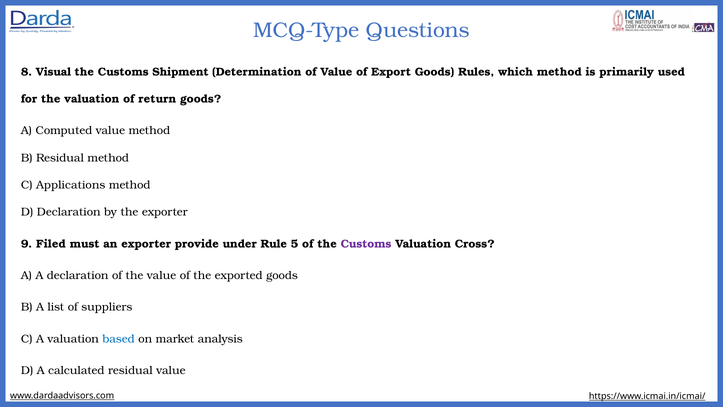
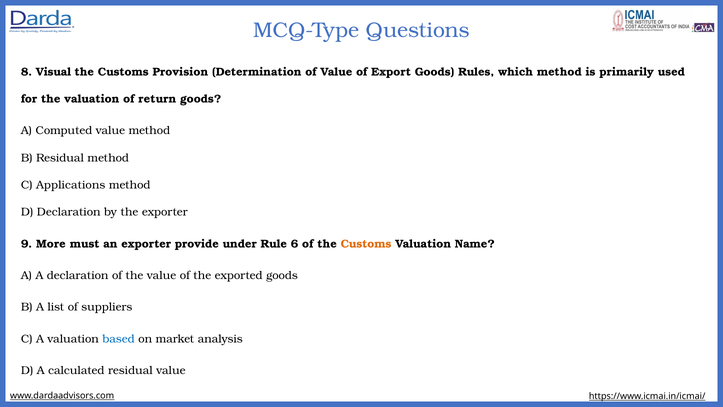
Shipment: Shipment -> Provision
Filed: Filed -> More
5: 5 -> 6
Customs at (366, 244) colour: purple -> orange
Cross: Cross -> Name
